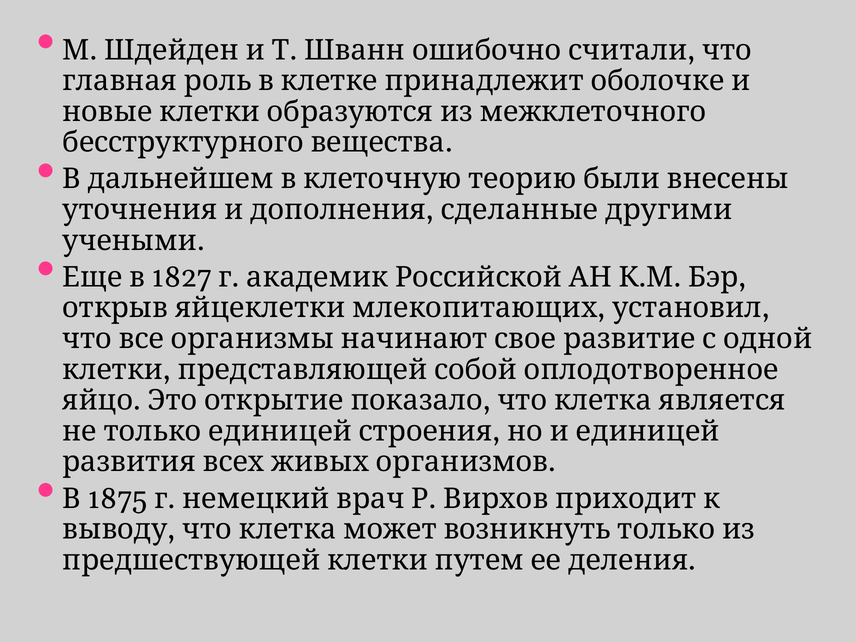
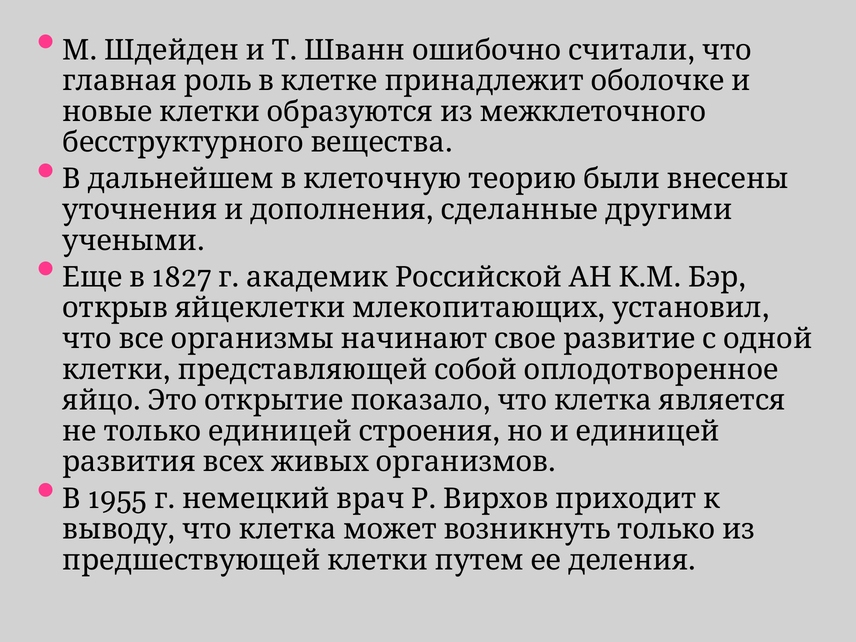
1875: 1875 -> 1955
